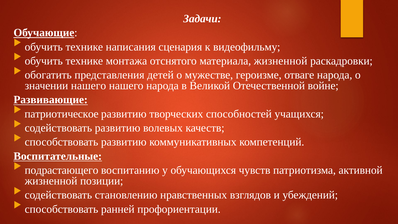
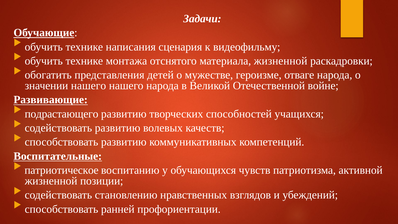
патриотическое: патриотическое -> подрастающего
подрастающего: подрастающего -> патриотическое
